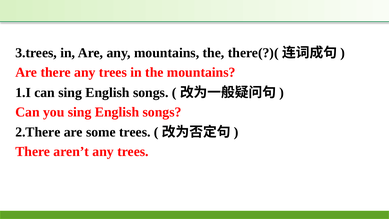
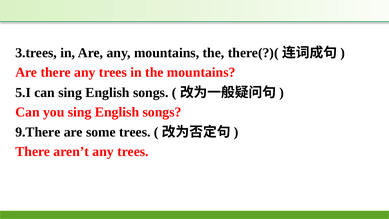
1.I: 1.I -> 5.I
2.There: 2.There -> 9.There
